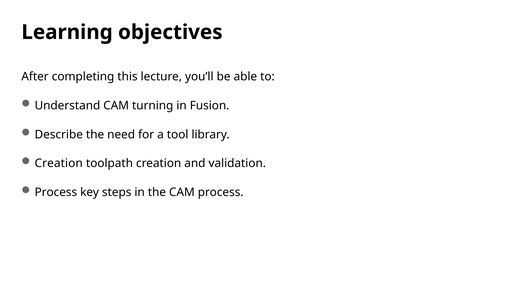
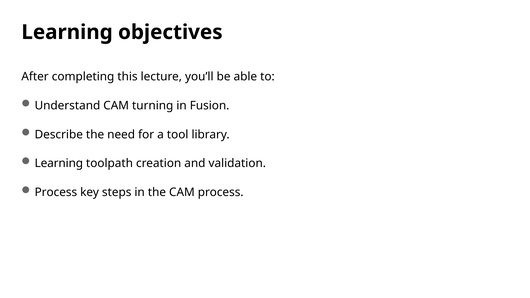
Creation at (59, 163): Creation -> Learning
